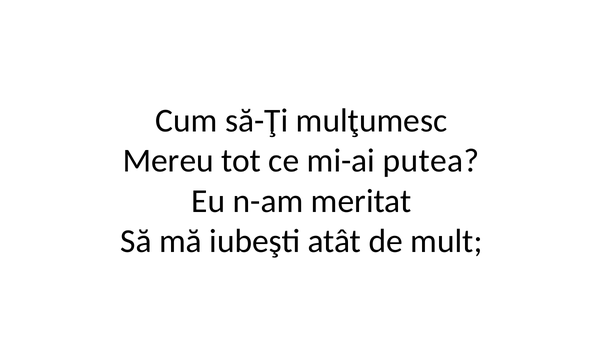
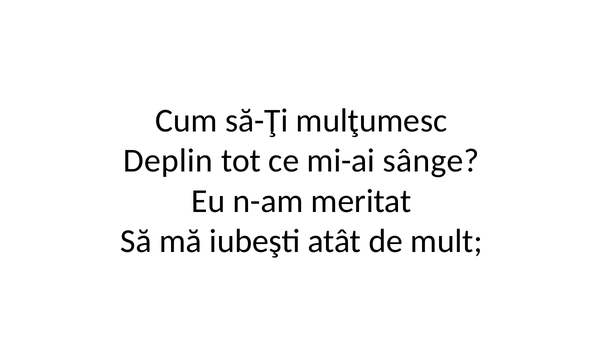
Mereu: Mereu -> Deplin
putea: putea -> sânge
